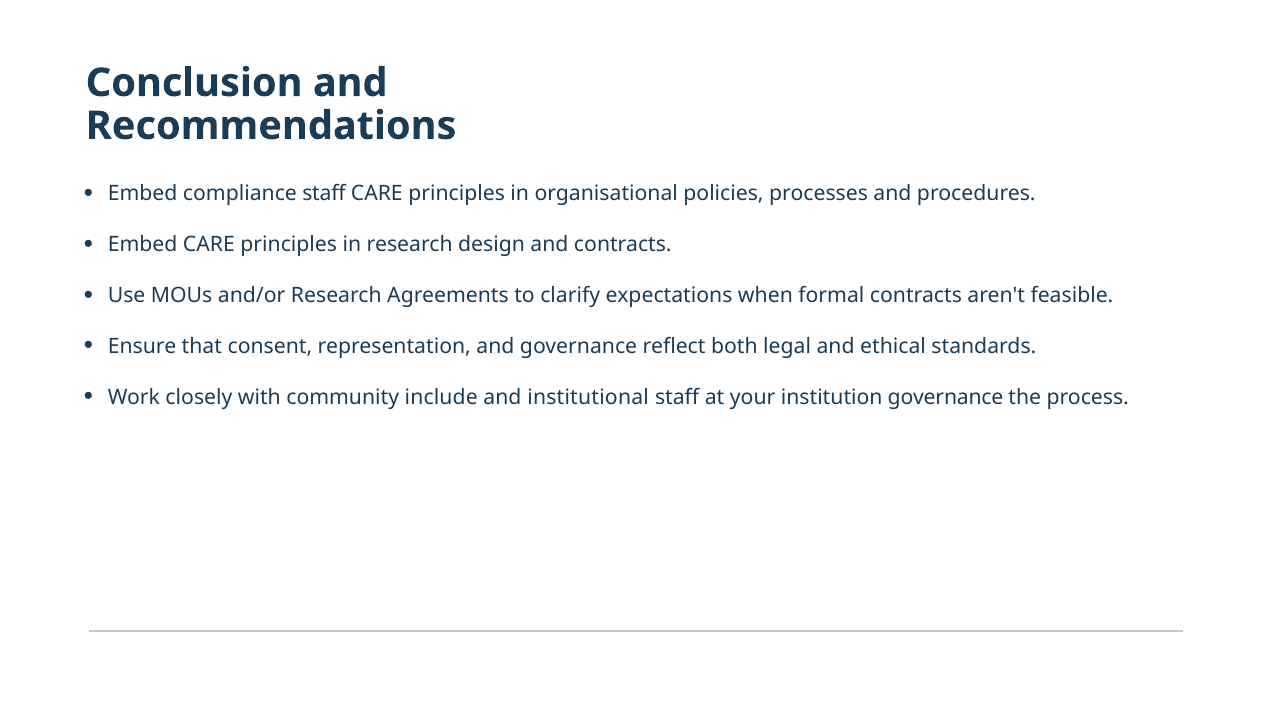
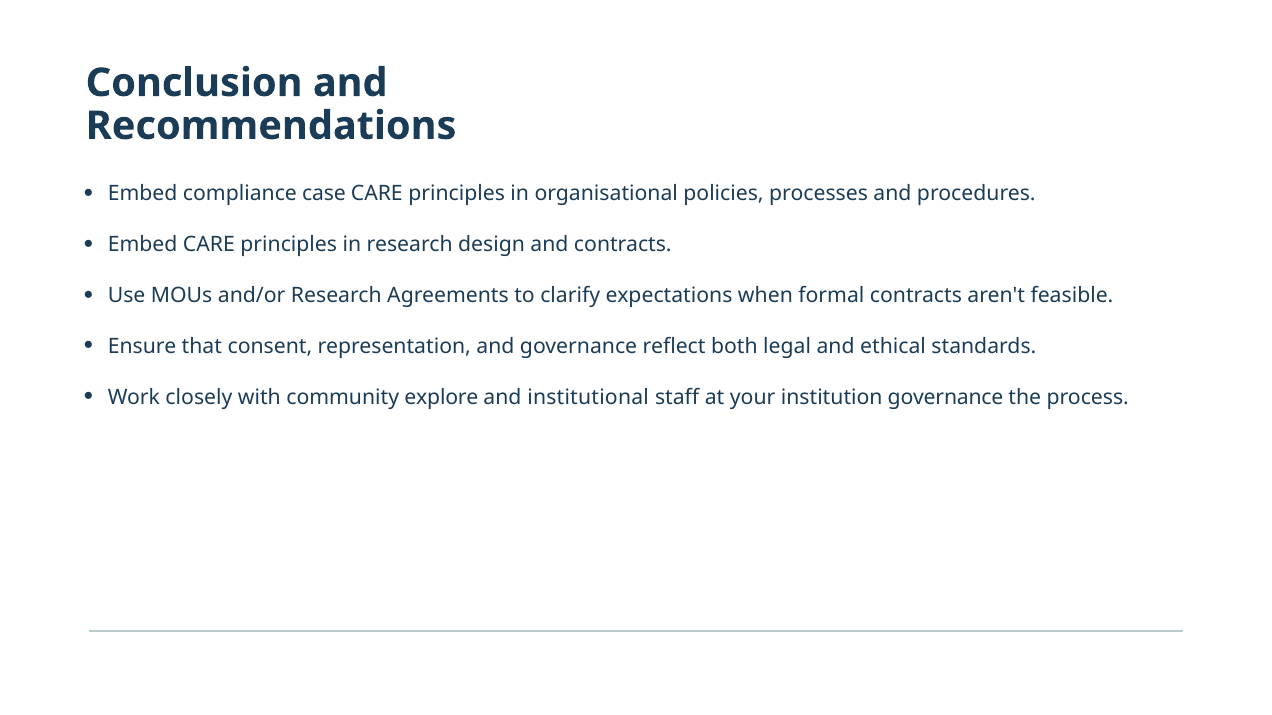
compliance staff: staff -> case
include: include -> explore
